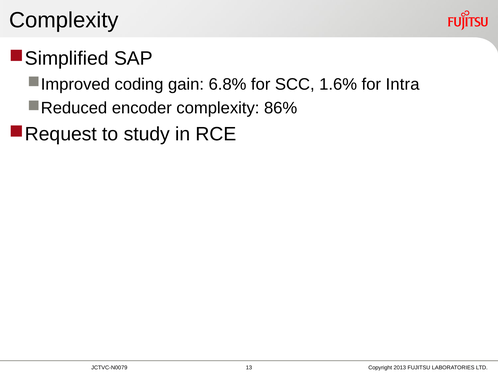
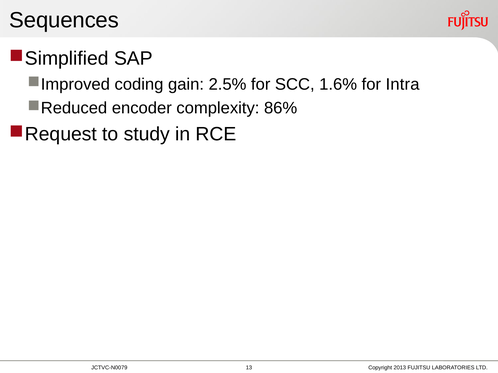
Complexity at (64, 20): Complexity -> Sequences
6.8%: 6.8% -> 2.5%
